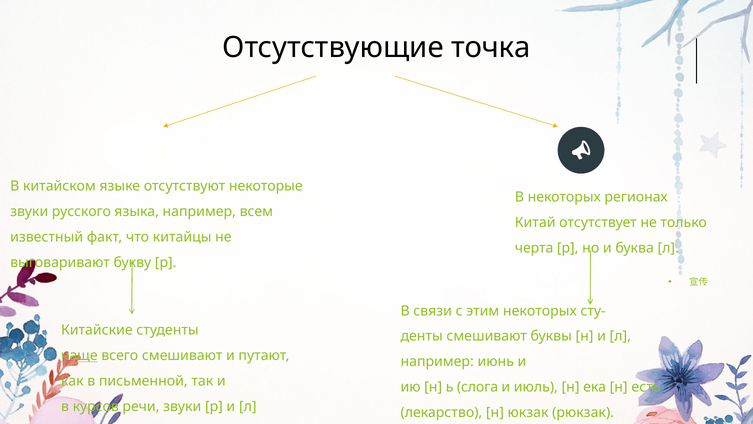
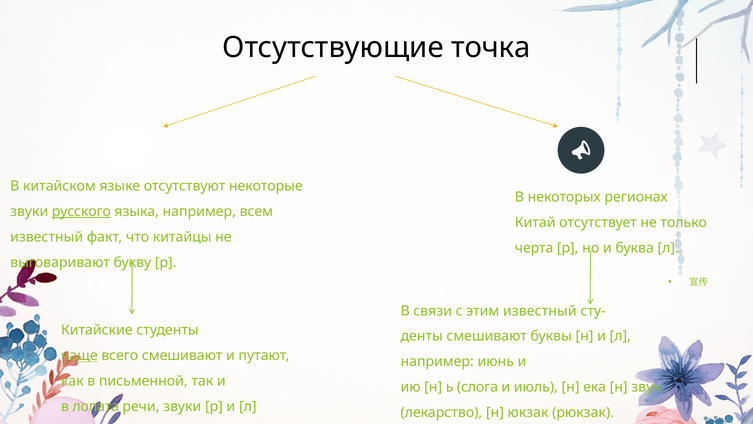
русского underline: none -> present
этим некоторых: некоторых -> известный
есть: есть -> звук
курсов: курсов -> лопата
